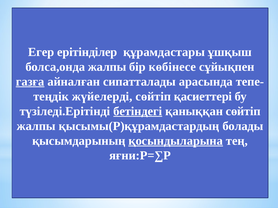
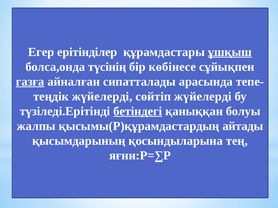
ұшқыш underline: none -> present
болса,онда жалпы: жалпы -> түсінің
сөйтіп қасиеттері: қасиеттері -> жүйелерді
қаныққан сөйтіп: сөйтіп -> болуы
болады: болады -> айтады
қосындыларына underline: present -> none
